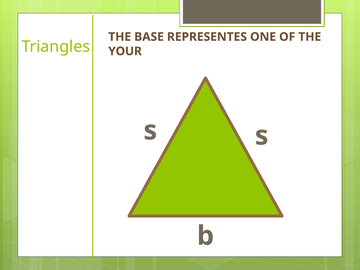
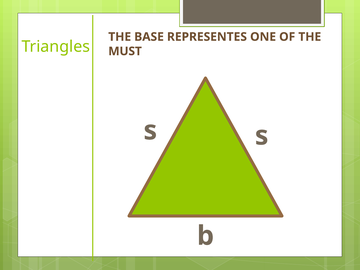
YOUR: YOUR -> MUST
